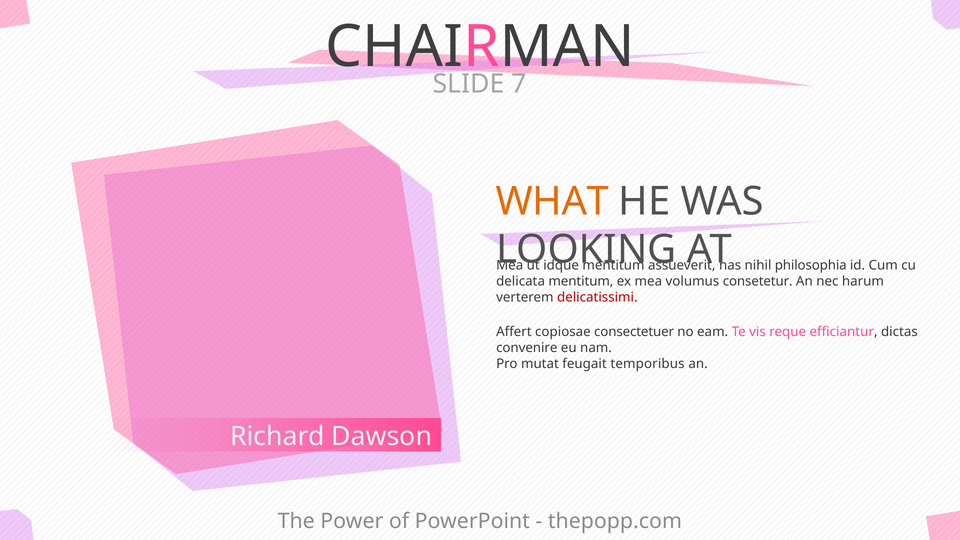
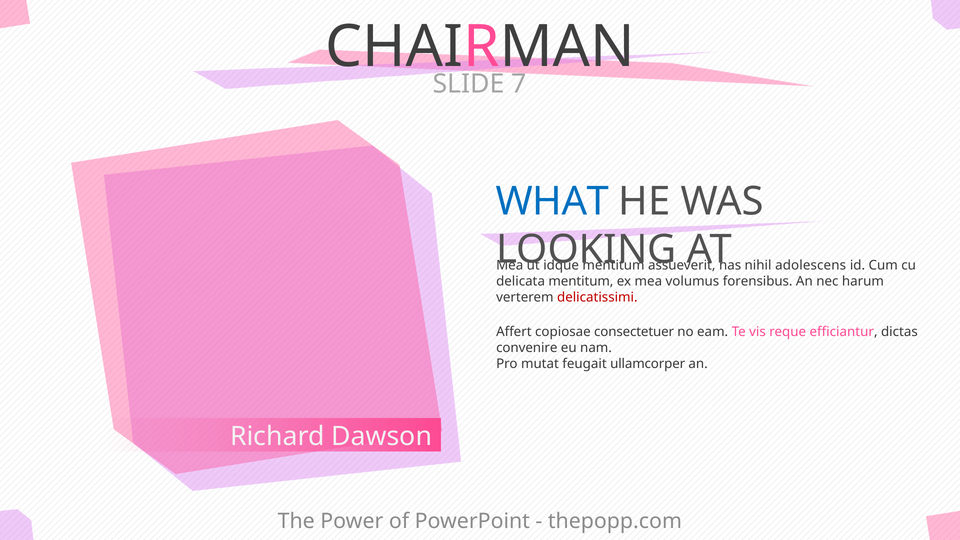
WHAT colour: orange -> blue
philosophia: philosophia -> adolescens
consetetur: consetetur -> forensibus
temporibus: temporibus -> ullamcorper
